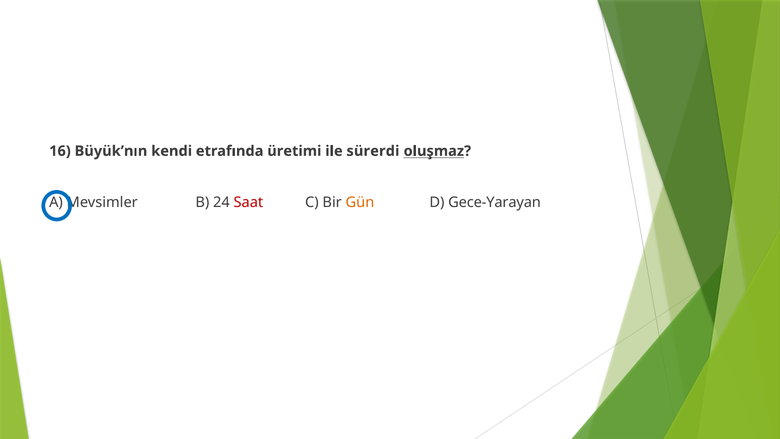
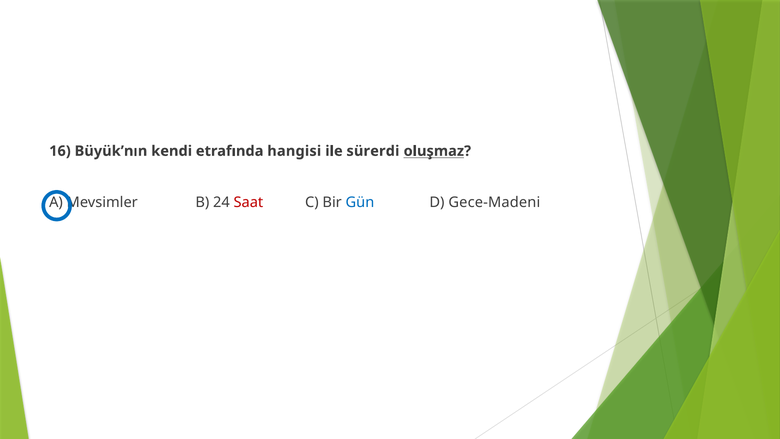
üretimi: üretimi -> hangisi
Gün colour: orange -> blue
Gece-Yarayan: Gece-Yarayan -> Gece-Madeni
